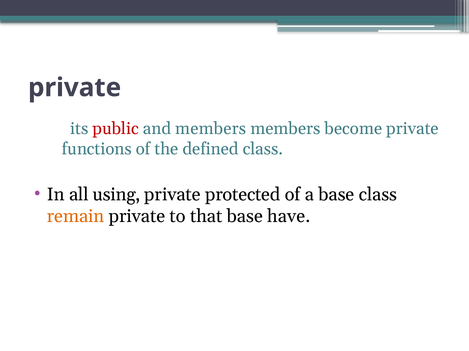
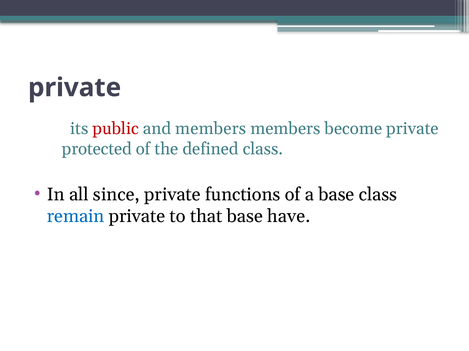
functions: functions -> protected
using: using -> since
protected: protected -> functions
remain colour: orange -> blue
